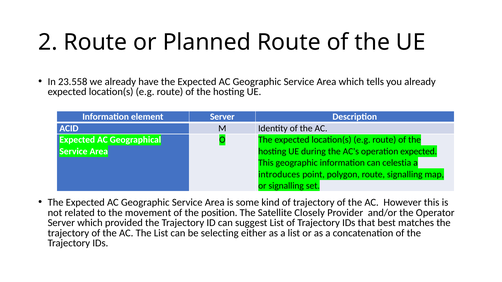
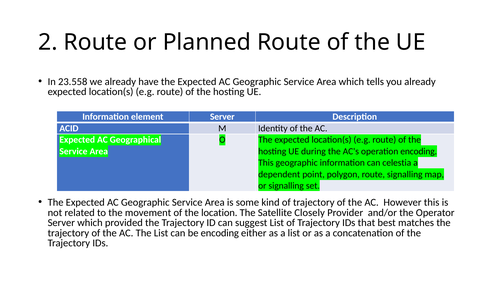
operation expected: expected -> encoding
introduces: introduces -> dependent
position: position -> location
be selecting: selecting -> encoding
